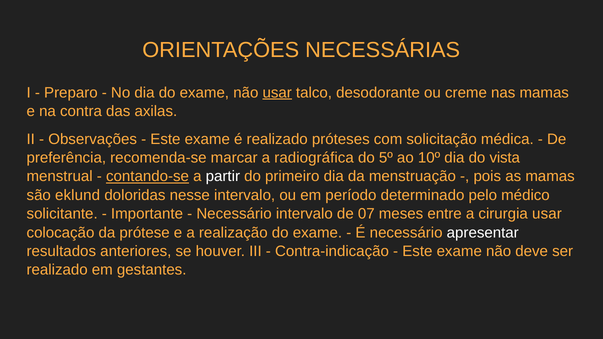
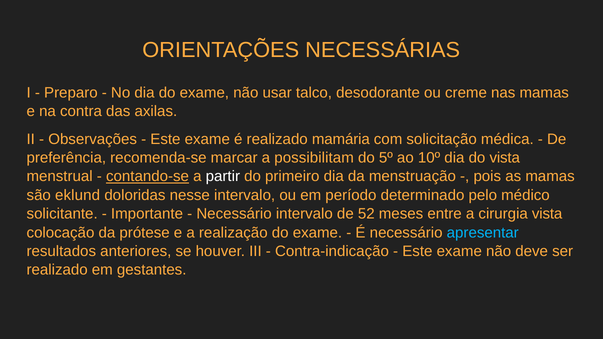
usar at (277, 93) underline: present -> none
próteses: próteses -> mamária
radiográfica: radiográfica -> possibilitam
07: 07 -> 52
cirurgia usar: usar -> vista
apresentar colour: white -> light blue
